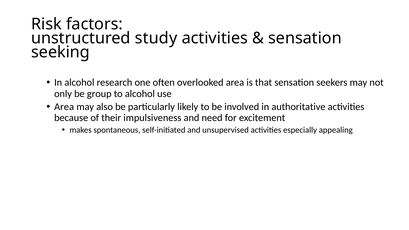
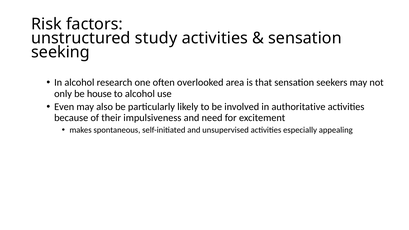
group: group -> house
Area at (64, 107): Area -> Even
